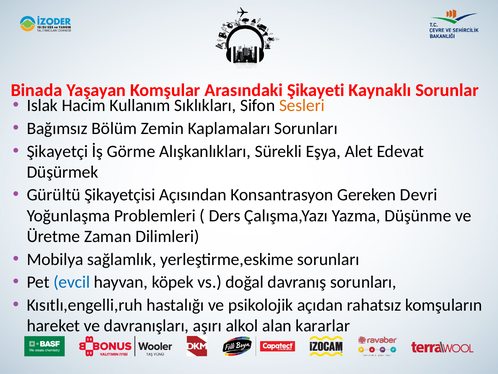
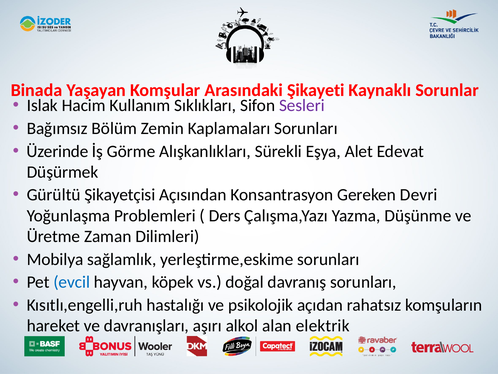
Sesleri colour: orange -> purple
Şikayetçi: Şikayetçi -> Üzerinde
kararlar: kararlar -> elektrik
